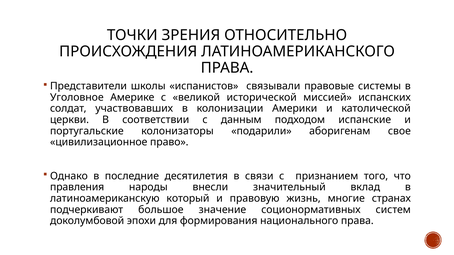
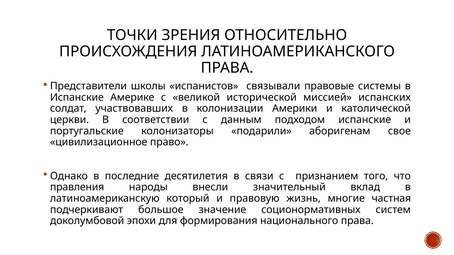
Уголовное at (77, 97): Уголовное -> Испанские
странах: странах -> частная
